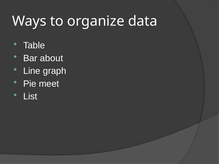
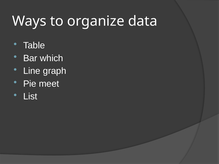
about: about -> which
